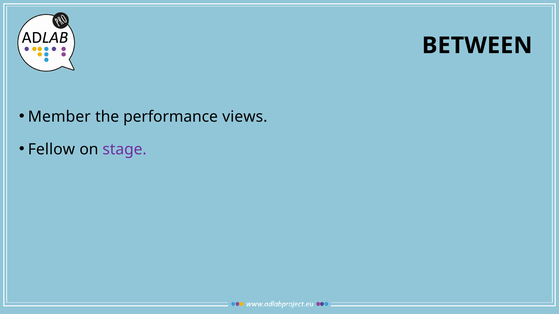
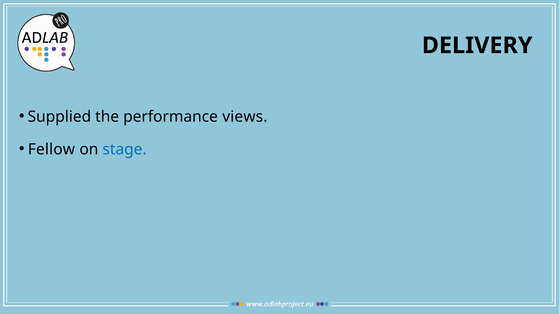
BETWEEN: BETWEEN -> DELIVERY
Member: Member -> Supplied
stage colour: purple -> blue
